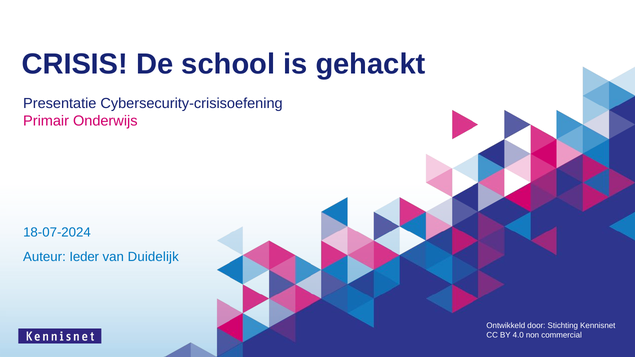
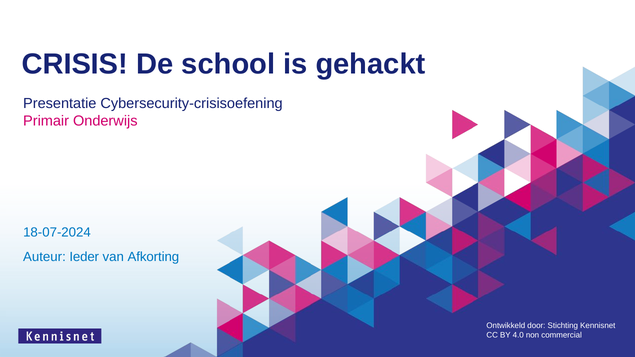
Duidelijk: Duidelijk -> Afkorting
